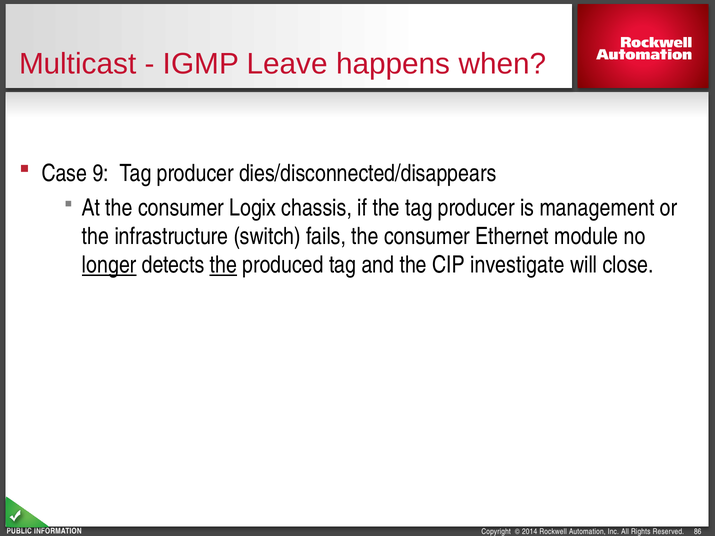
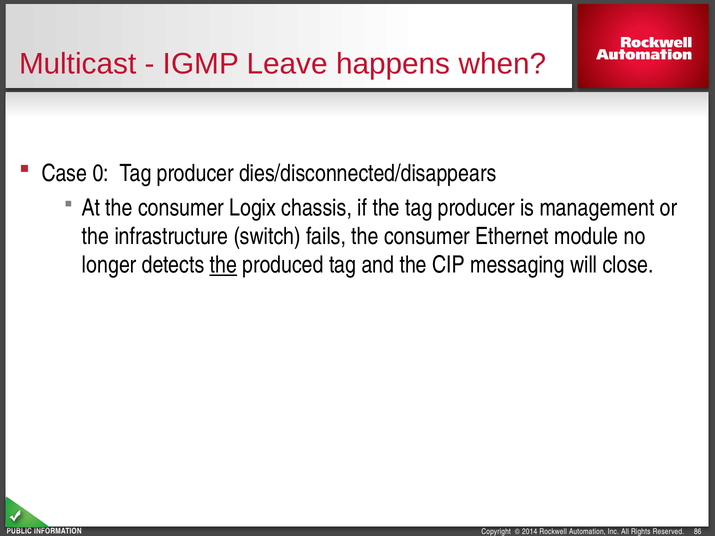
9: 9 -> 0
longer underline: present -> none
investigate: investigate -> messaging
